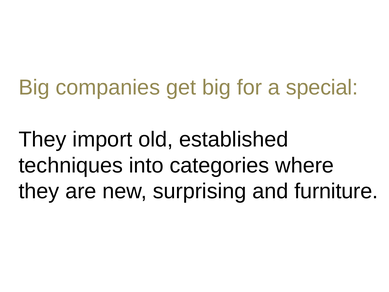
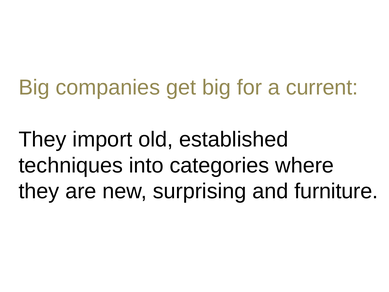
special: special -> current
